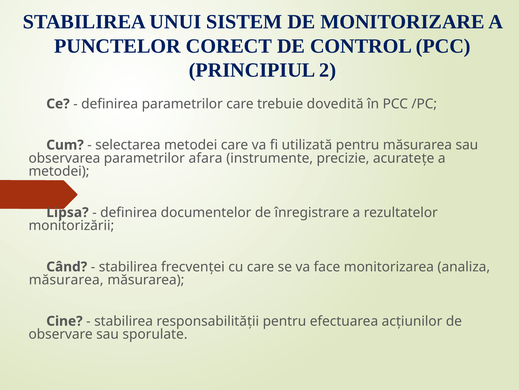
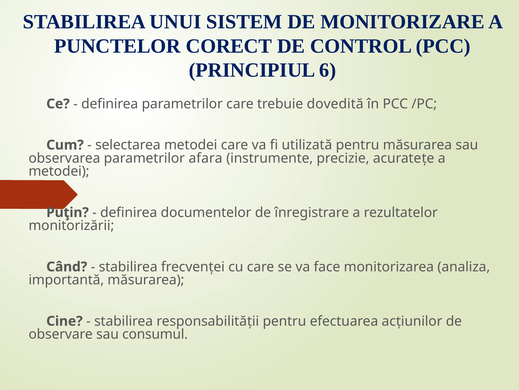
2: 2 -> 6
Lipsa: Lipsa -> Puţin
măsurarea at (66, 279): măsurarea -> importantă
sporulate: sporulate -> consumul
